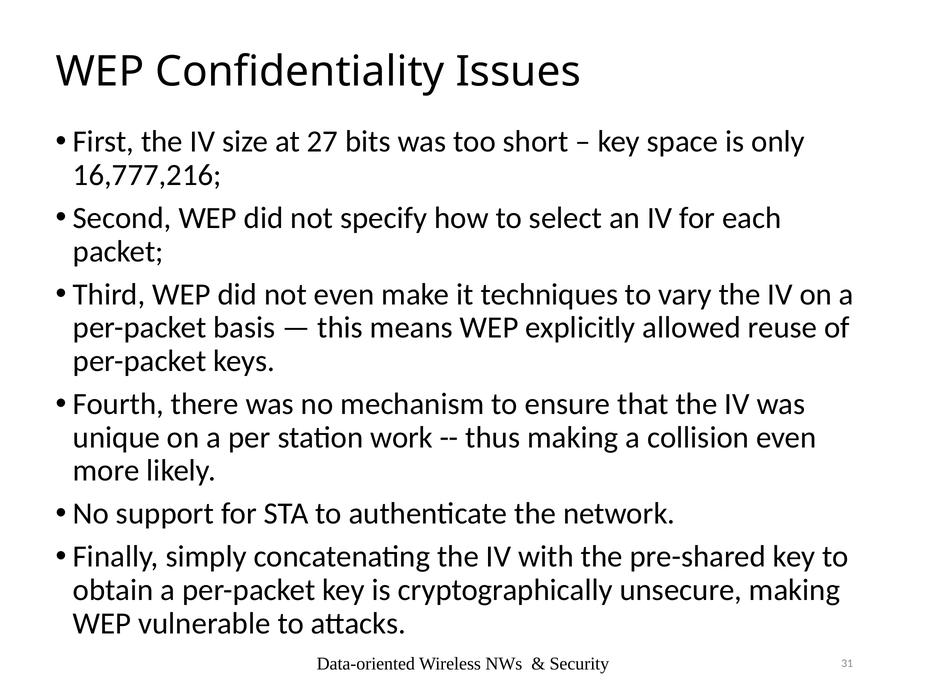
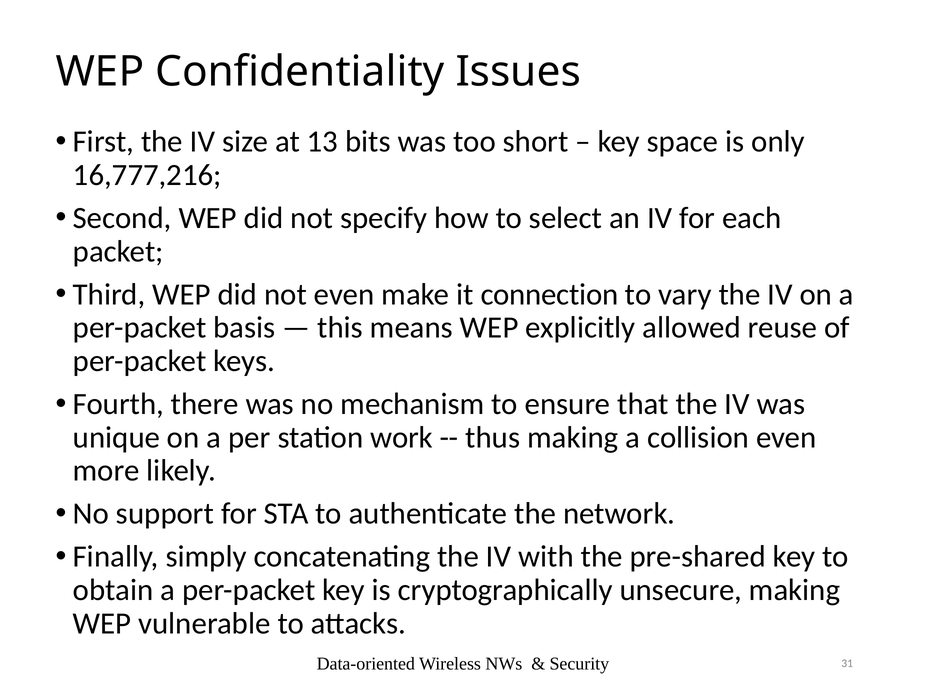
27: 27 -> 13
techniques: techniques -> connection
